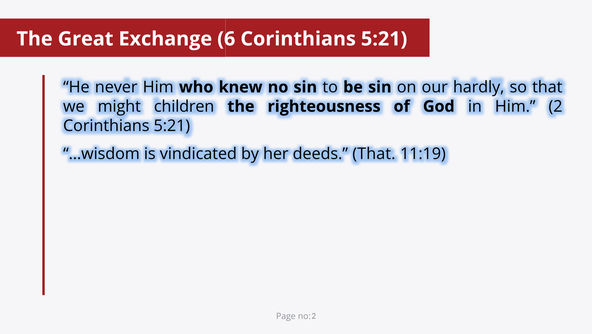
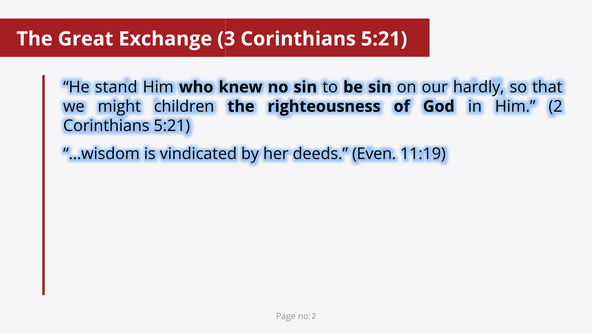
6: 6 -> 3
never: never -> stand
deeds That: That -> Even
